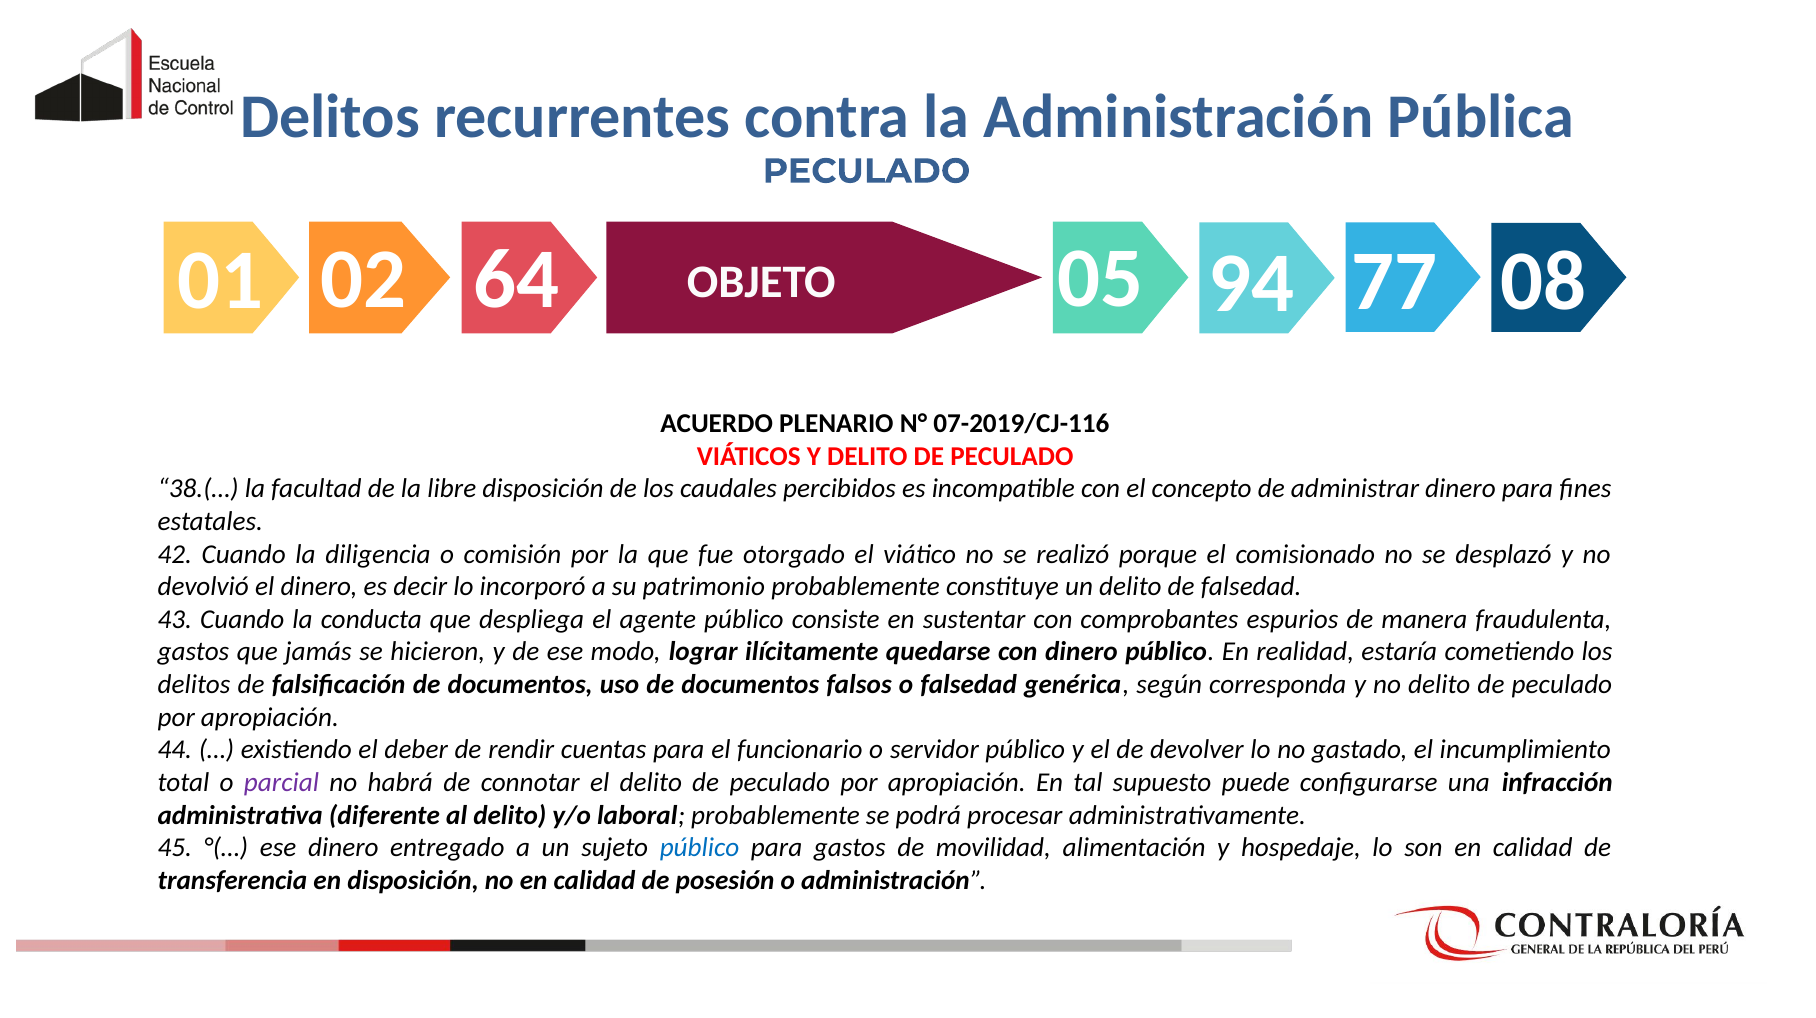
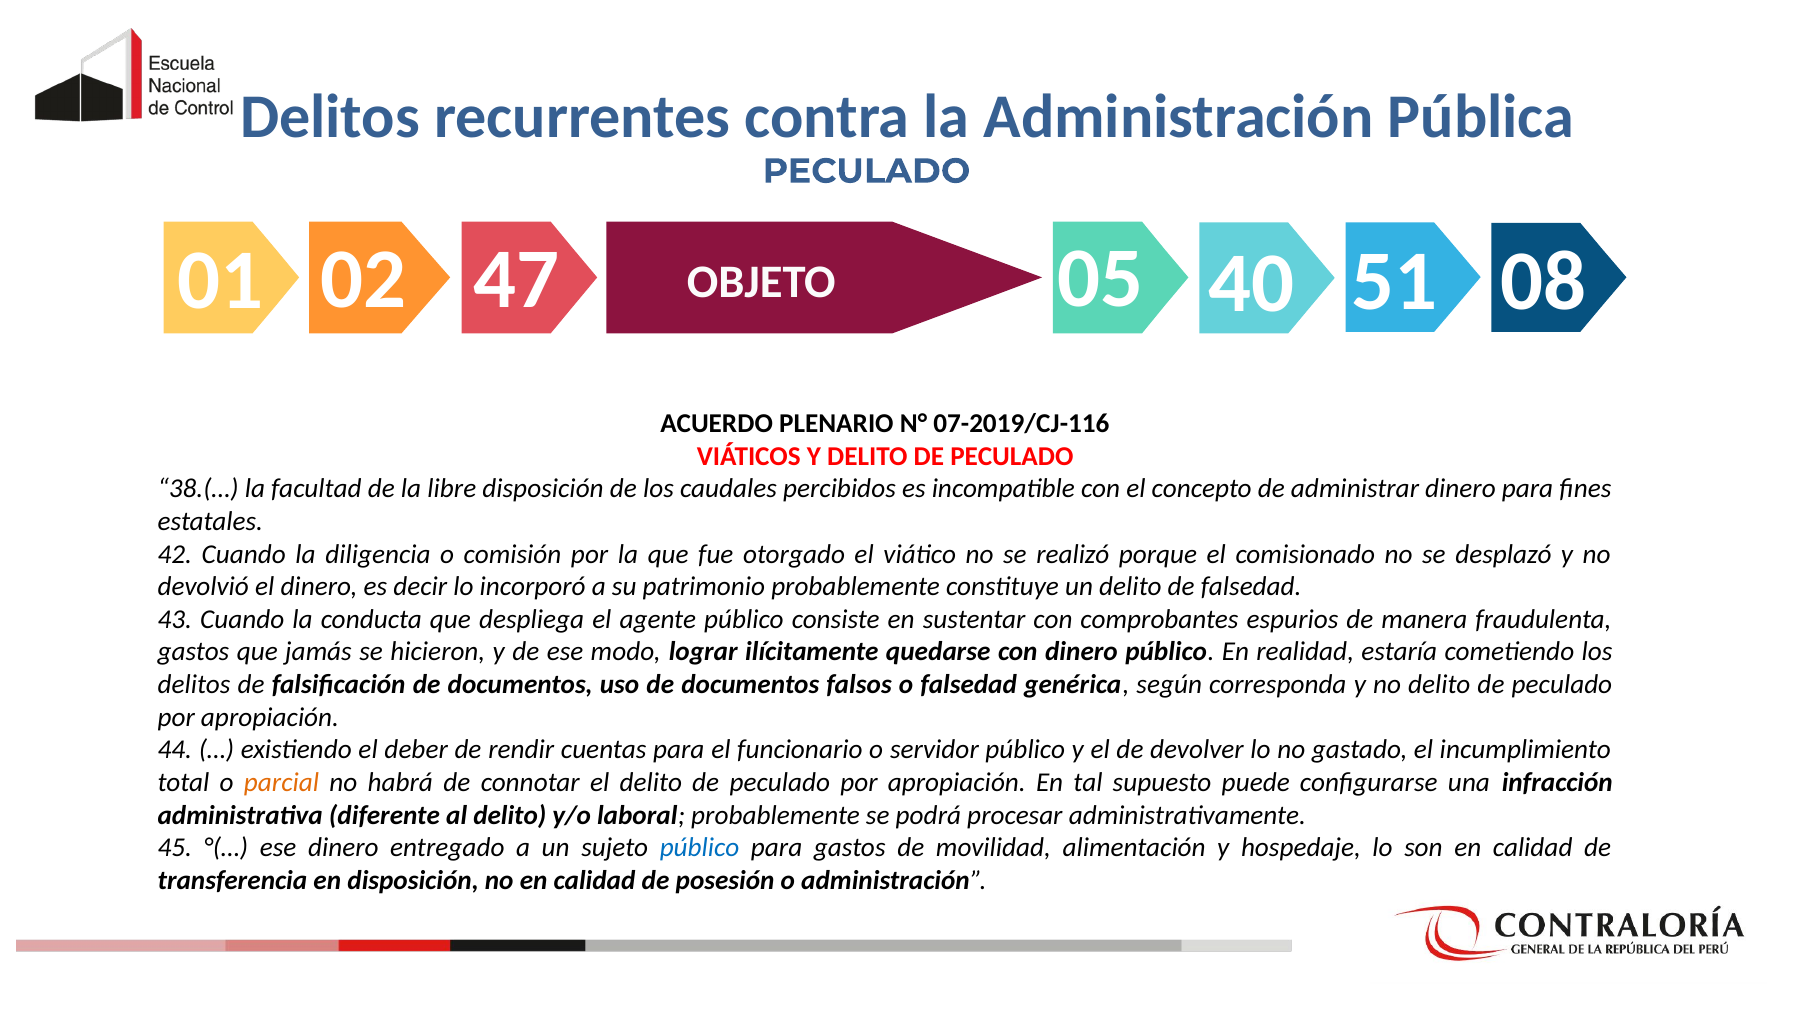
77: 77 -> 51
94: 94 -> 40
64: 64 -> 47
parcial colour: purple -> orange
